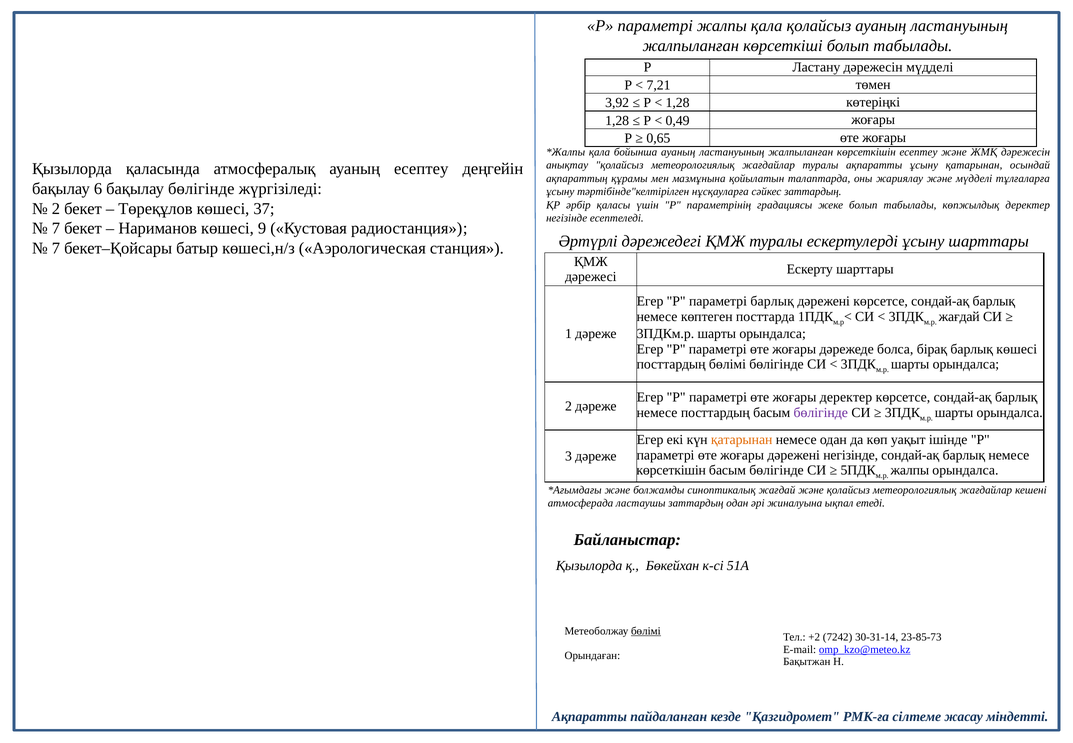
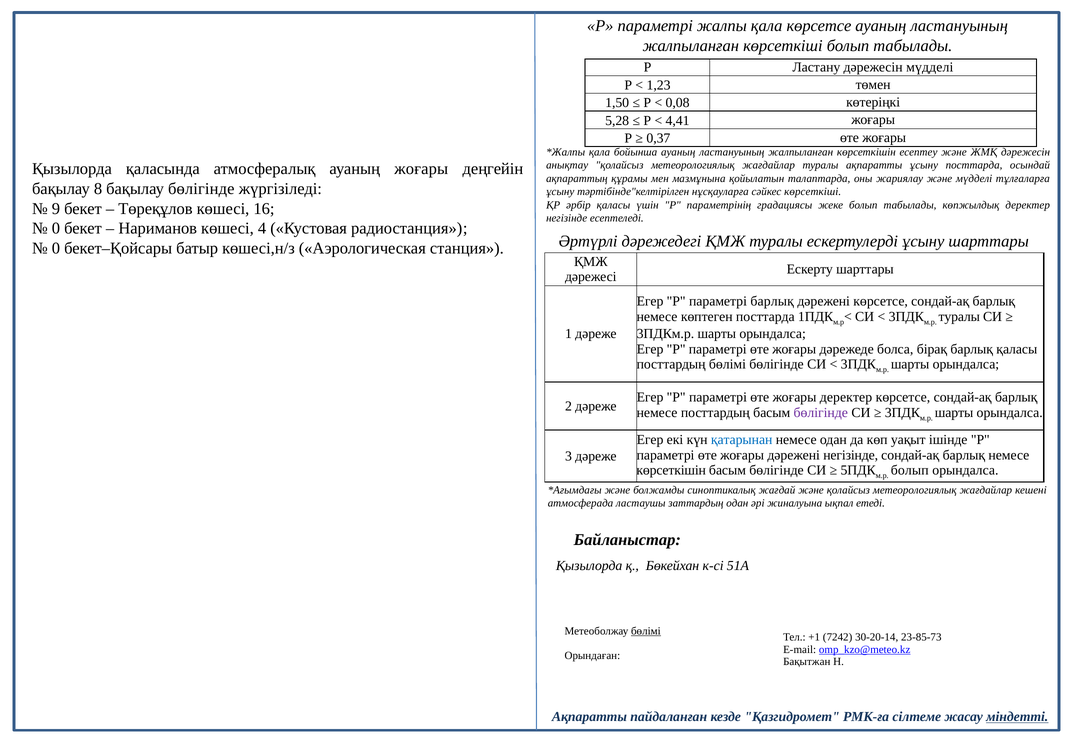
қала қолайсыз: қолайсыз -> көрсетсе
7,21: 7,21 -> 1,23
3,92: 3,92 -> 1,50
1,28 at (678, 103): 1,28 -> 0,08
1,28 at (617, 120): 1,28 -> 5,28
0,49: 0,49 -> 4,41
0,65: 0,65 -> 0,37
ұсыну қатарынан: қатарынан -> посттарда
ауаның есептеу: есептеу -> жоғары
6: 6 -> 8
сәйкес заттардың: заттардың -> көрсеткіші
2 at (56, 209): 2 -> 9
37: 37 -> 16
7 at (56, 228): 7 -> 0
9: 9 -> 4
7 at (56, 248): 7 -> 0
жағдай at (959, 316): жағдай -> туралы
барлық көшесі: көшесі -> қаласы
қатарынан at (742, 440) colour: orange -> blue
жалпы at (910, 470): жалпы -> болып
+2: +2 -> +1
30-31-14: 30-31-14 -> 30-20-14
міндетті underline: none -> present
